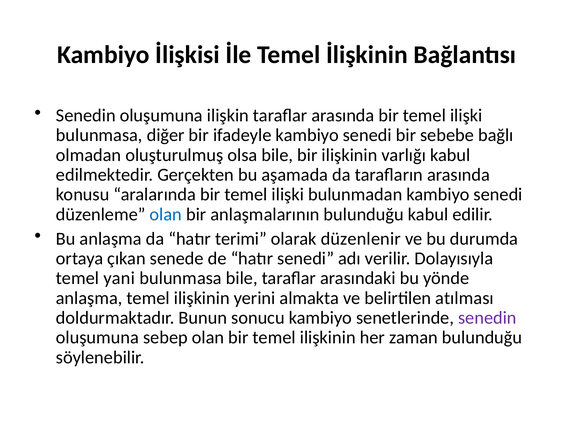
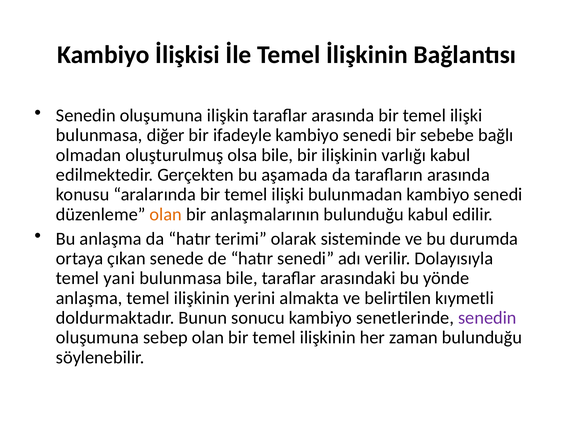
olan at (166, 215) colour: blue -> orange
düzenlenir: düzenlenir -> sisteminde
atılması: atılması -> kıymetli
